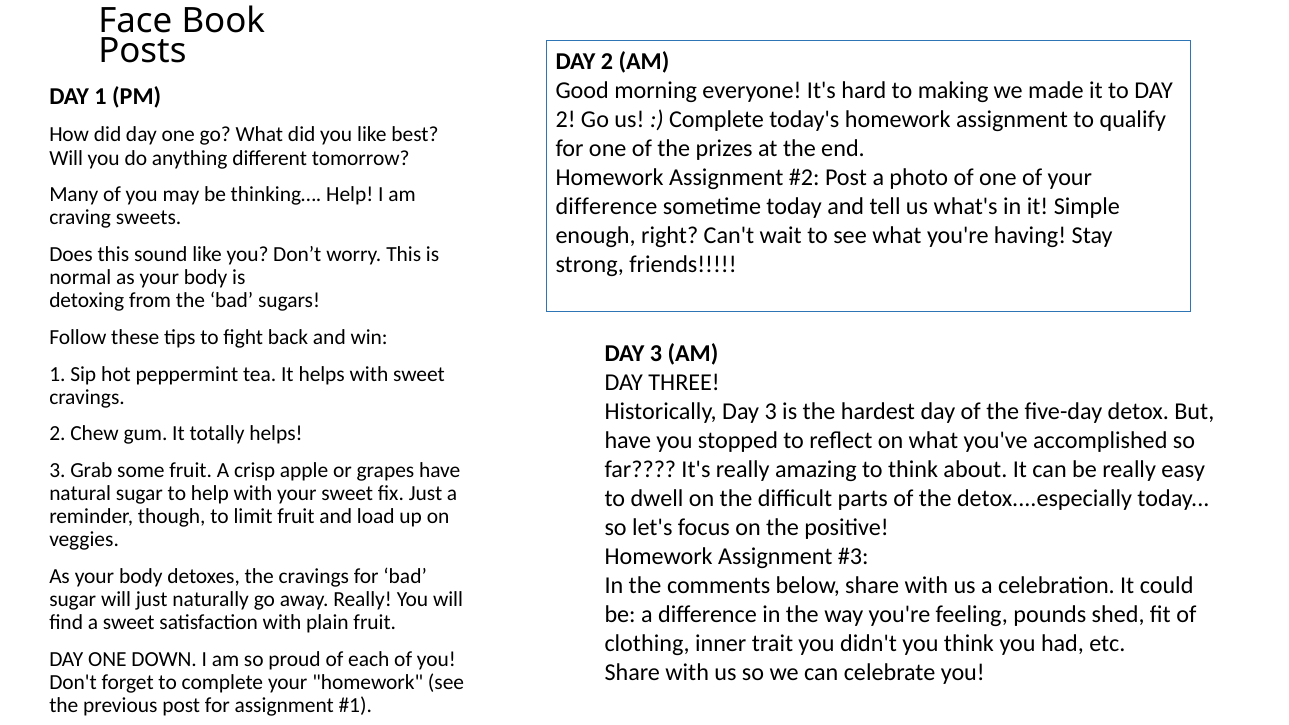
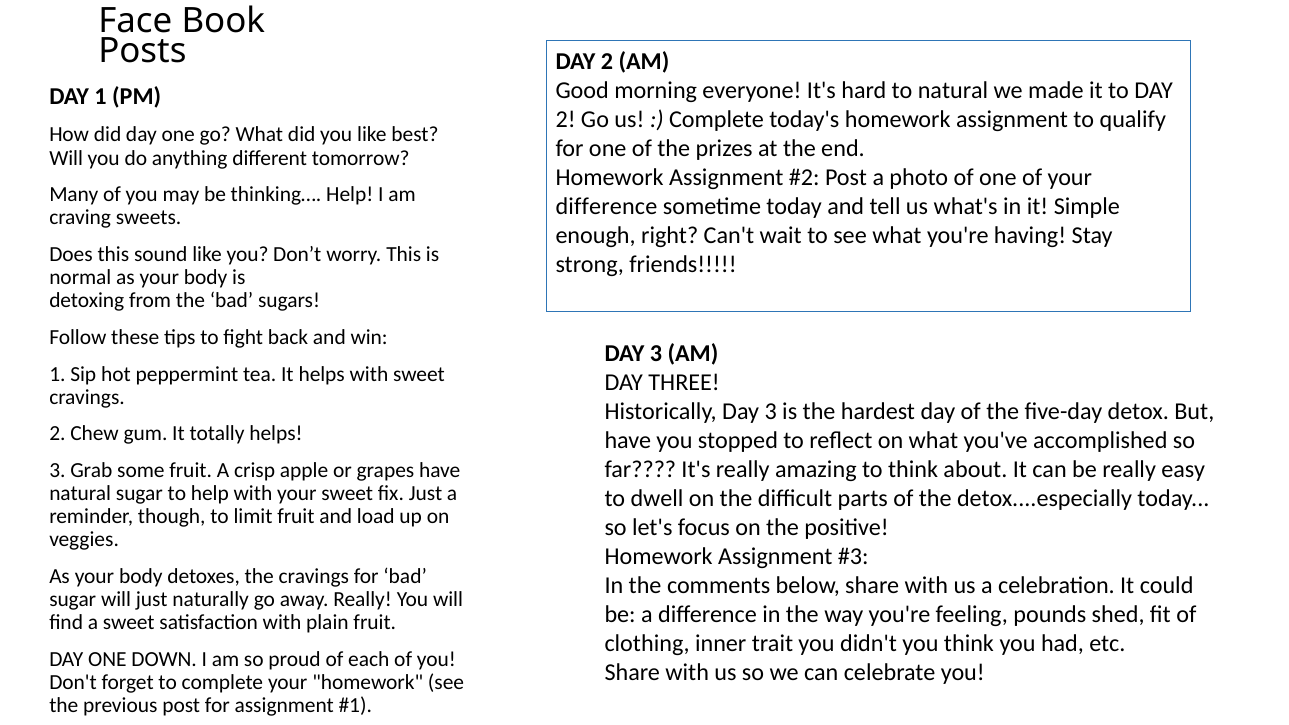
to making: making -> natural
